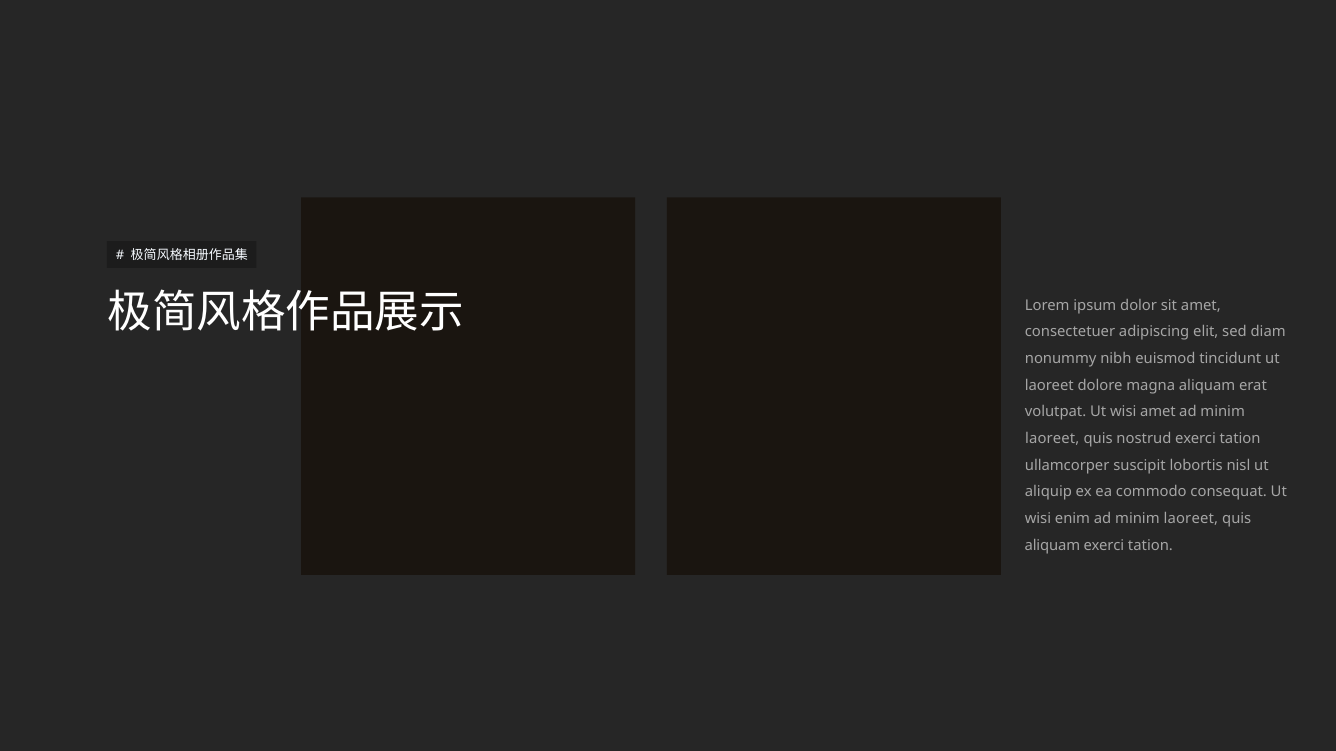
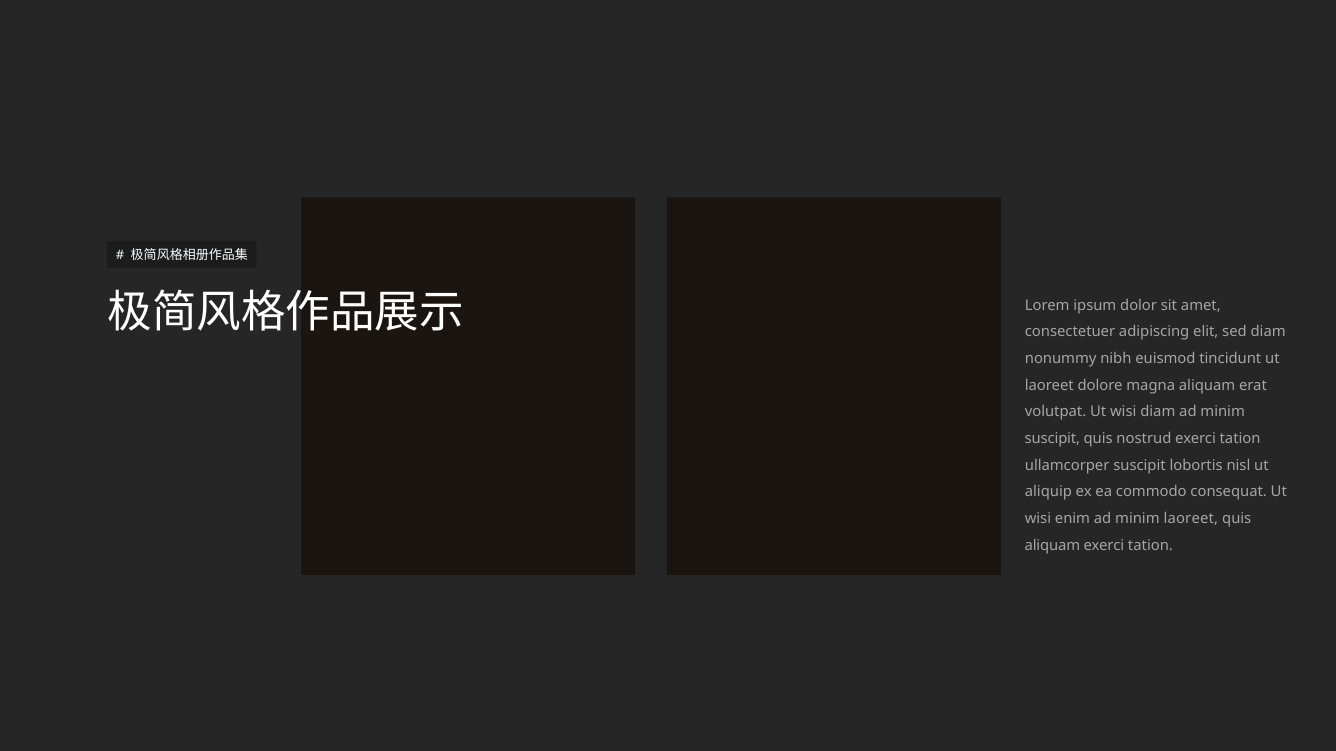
wisi amet: amet -> diam
laoreet at (1052, 439): laoreet -> suscipit
